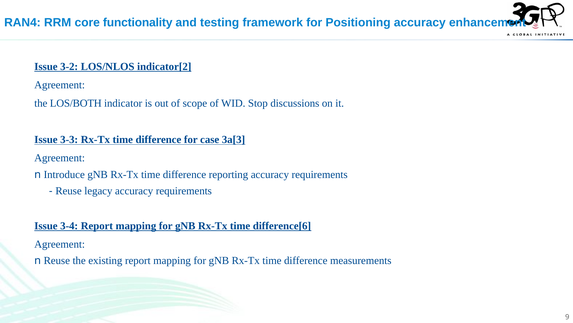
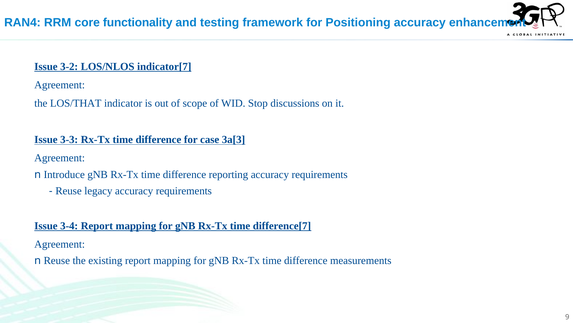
indicator[2: indicator[2 -> indicator[7
LOS/BOTH: LOS/BOTH -> LOS/THAT
difference[6: difference[6 -> difference[7
